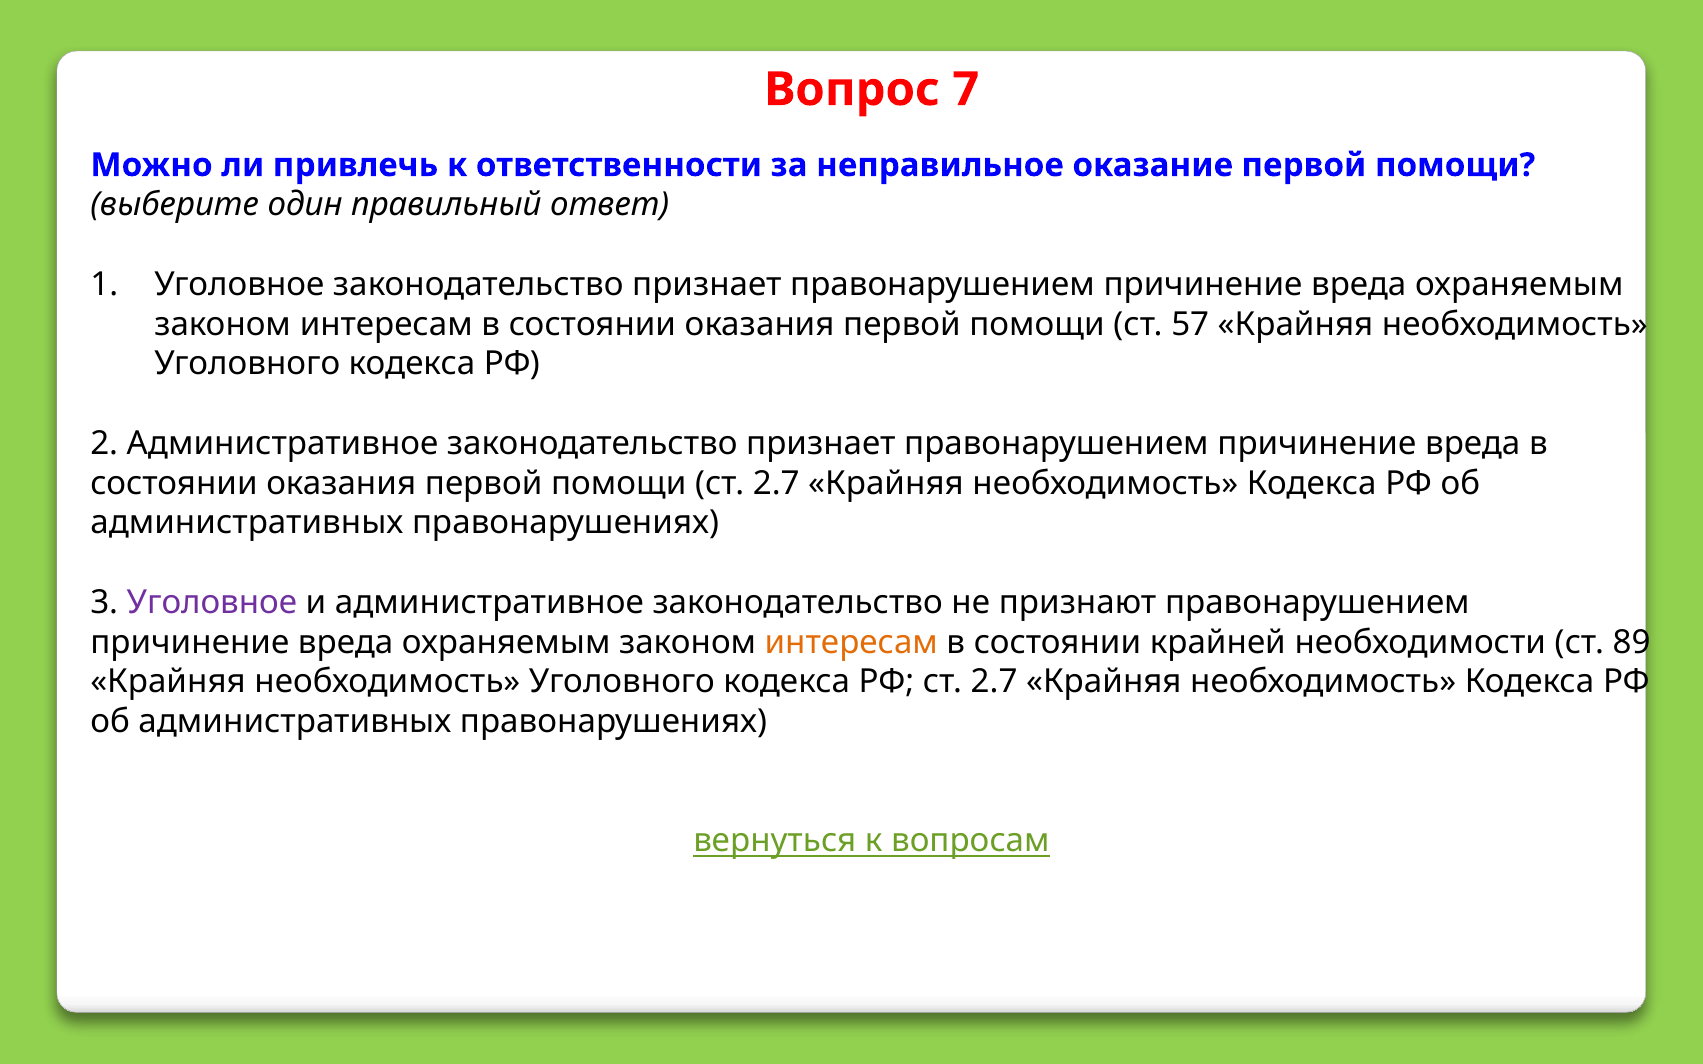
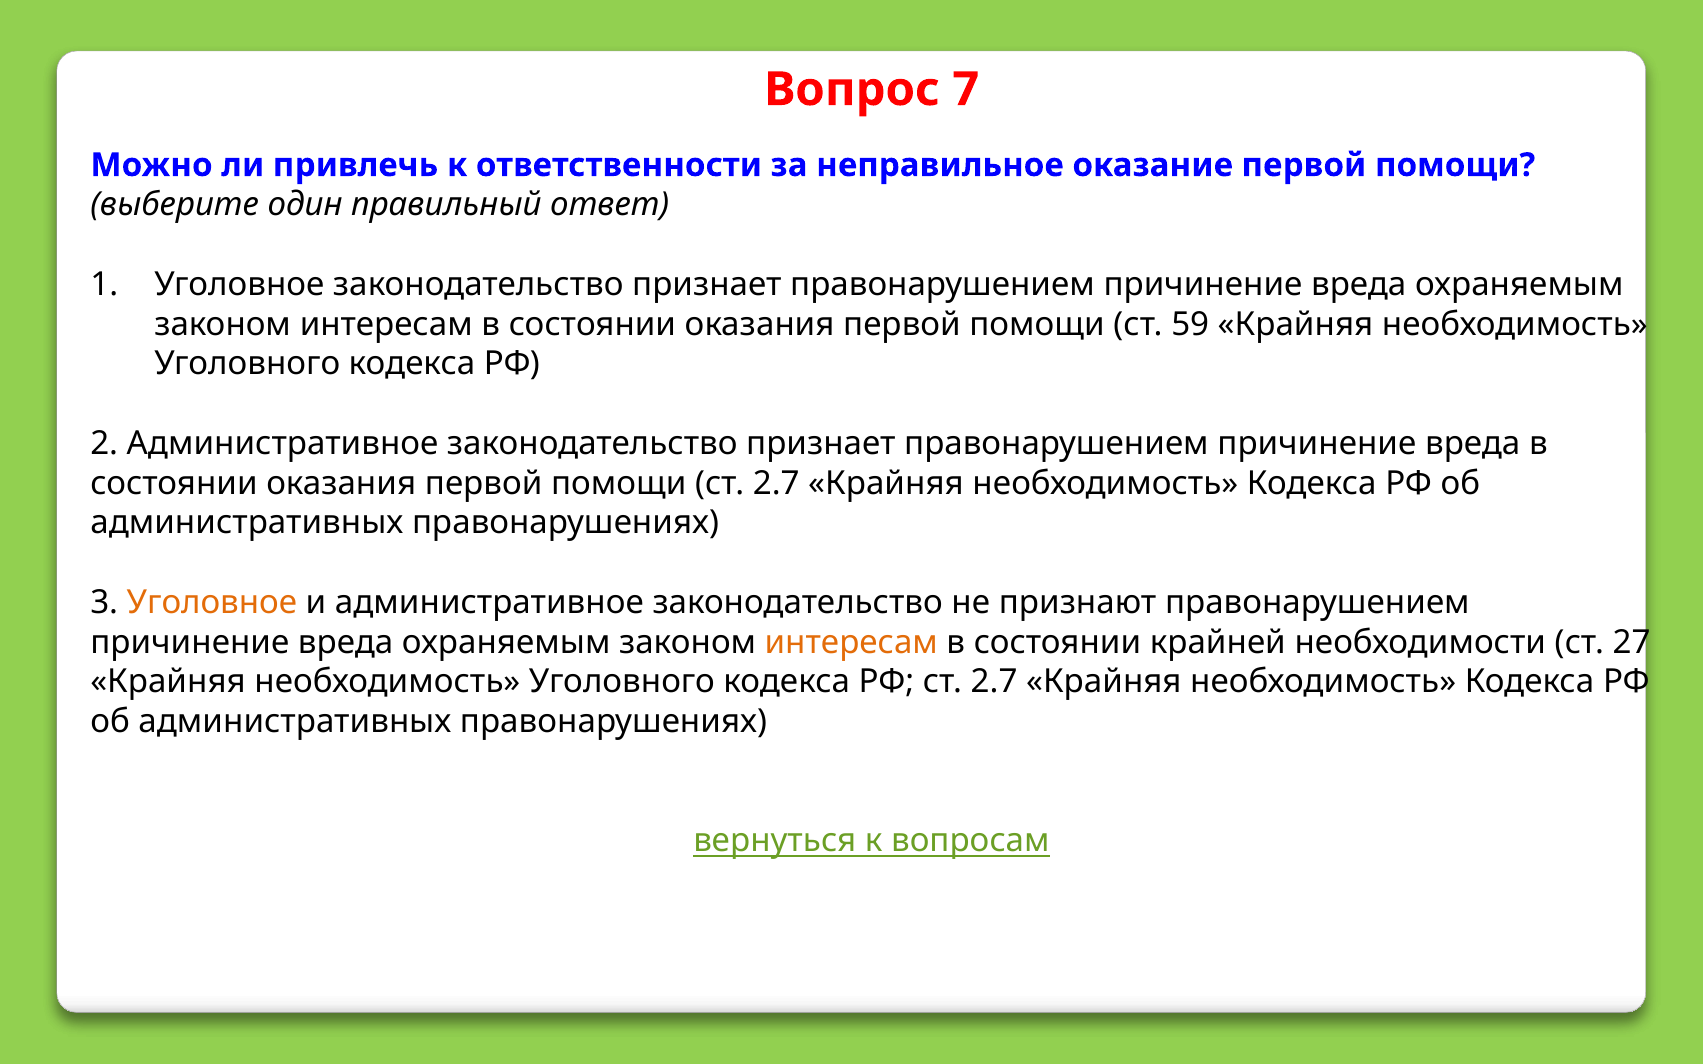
57: 57 -> 59
Уголовное at (212, 603) colour: purple -> orange
89: 89 -> 27
